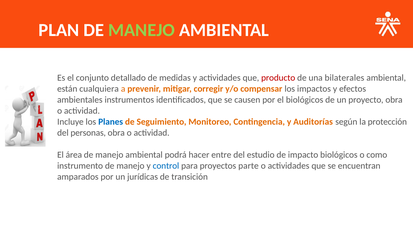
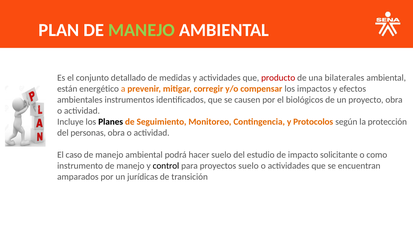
cualquiera: cualquiera -> energético
Planes colour: blue -> black
Auditorías: Auditorías -> Protocolos
área: área -> caso
hacer entre: entre -> suelo
impacto biológicos: biológicos -> solicitante
control colour: blue -> black
proyectos parte: parte -> suelo
